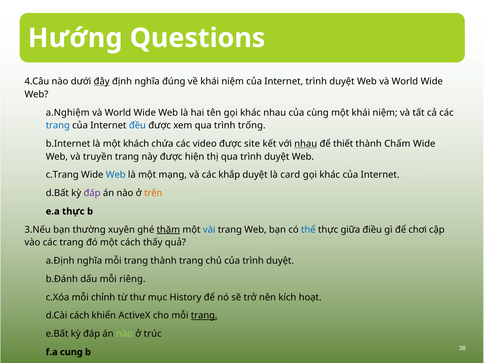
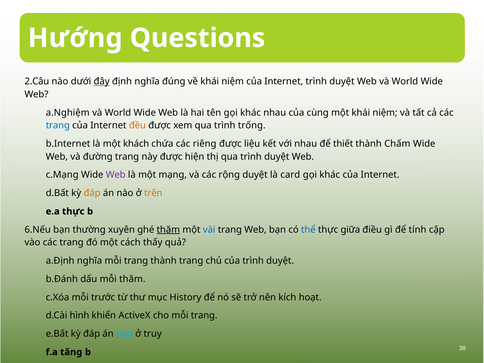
4.Câu: 4.Câu -> 2.Câu
đều colour: blue -> orange
video: video -> riêng
site: site -> liệu
nhau at (306, 144) underline: present -> none
truyền: truyền -> đường
c.Trang: c.Trang -> c.Mạng
Web at (116, 175) colour: blue -> purple
khắp: khắp -> rộng
đáp at (92, 193) colour: purple -> orange
3.Nếu: 3.Nếu -> 6.Nếu
chơi: chơi -> tính
mỗi riêng: riêng -> thăm
chỉnh: chỉnh -> trước
d.Cài cách: cách -> hình
trang at (204, 316) underline: present -> none
nào at (124, 334) colour: light green -> light blue
trúc: trúc -> truy
cung: cung -> tăng
